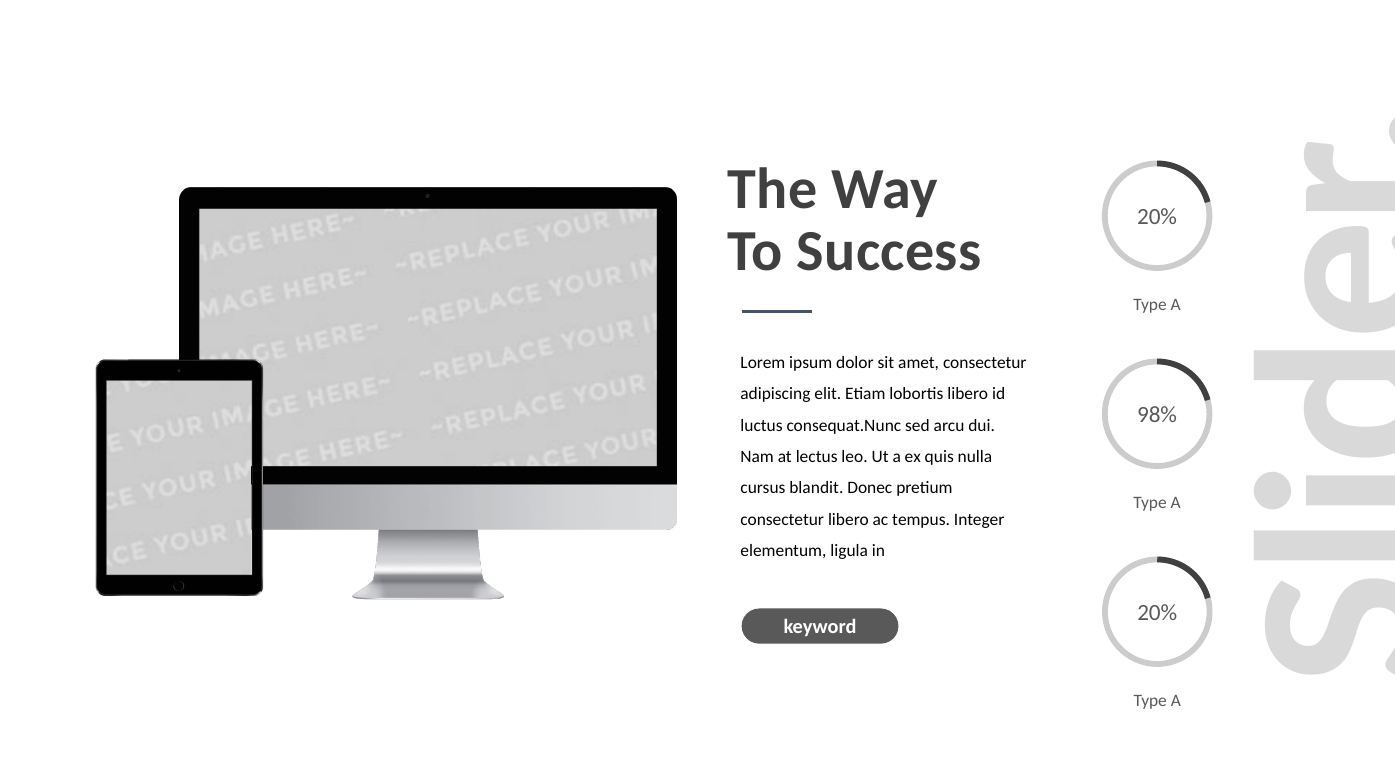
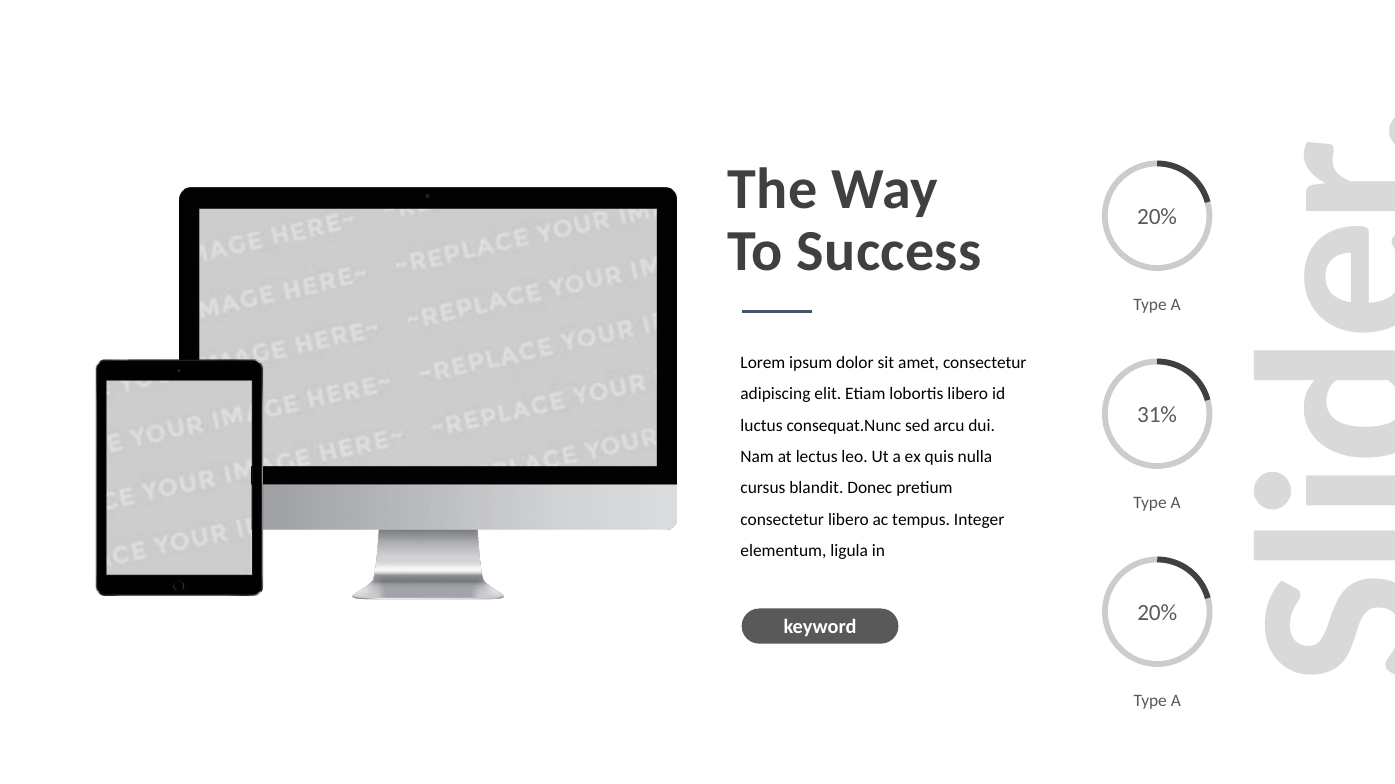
98%: 98% -> 31%
